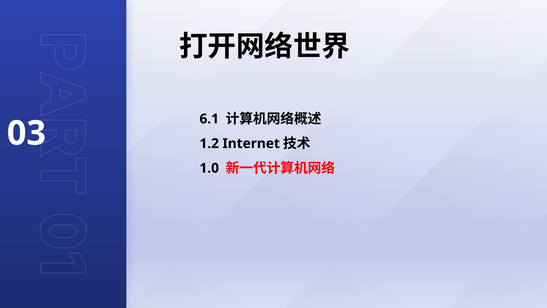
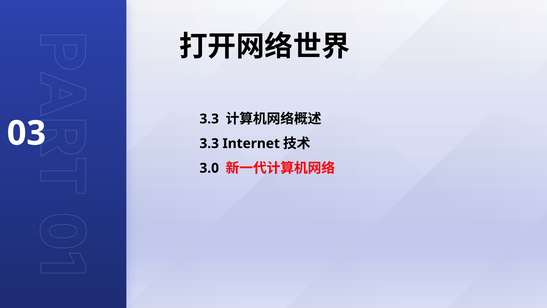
6.1 at (209, 119): 6.1 -> 3.3
1.2 at (209, 143): 1.2 -> 3.3
1.0: 1.0 -> 3.0
